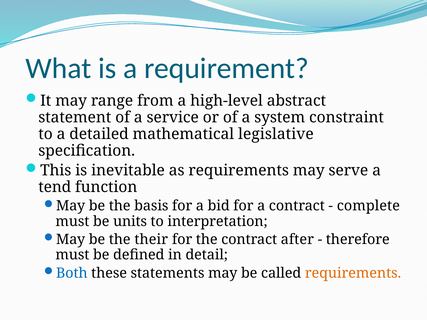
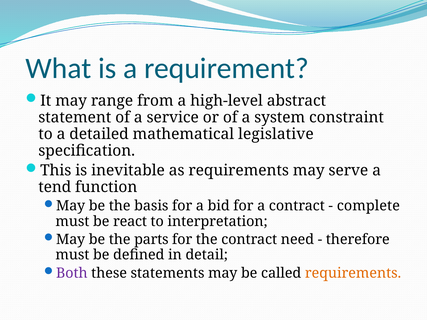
units: units -> react
their: their -> parts
after: after -> need
Both colour: blue -> purple
